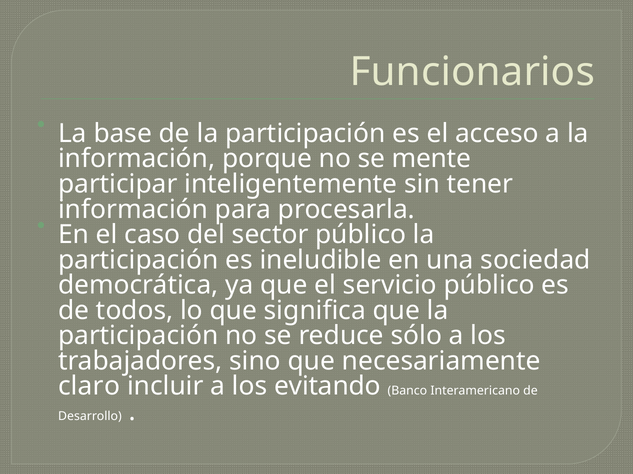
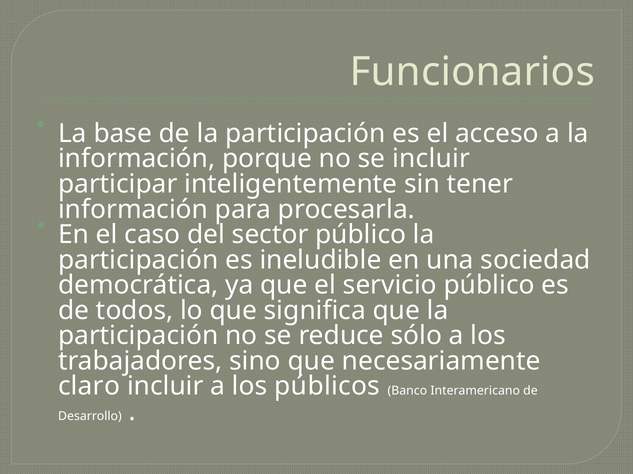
se mente: mente -> incluir
evitando: evitando -> públicos
